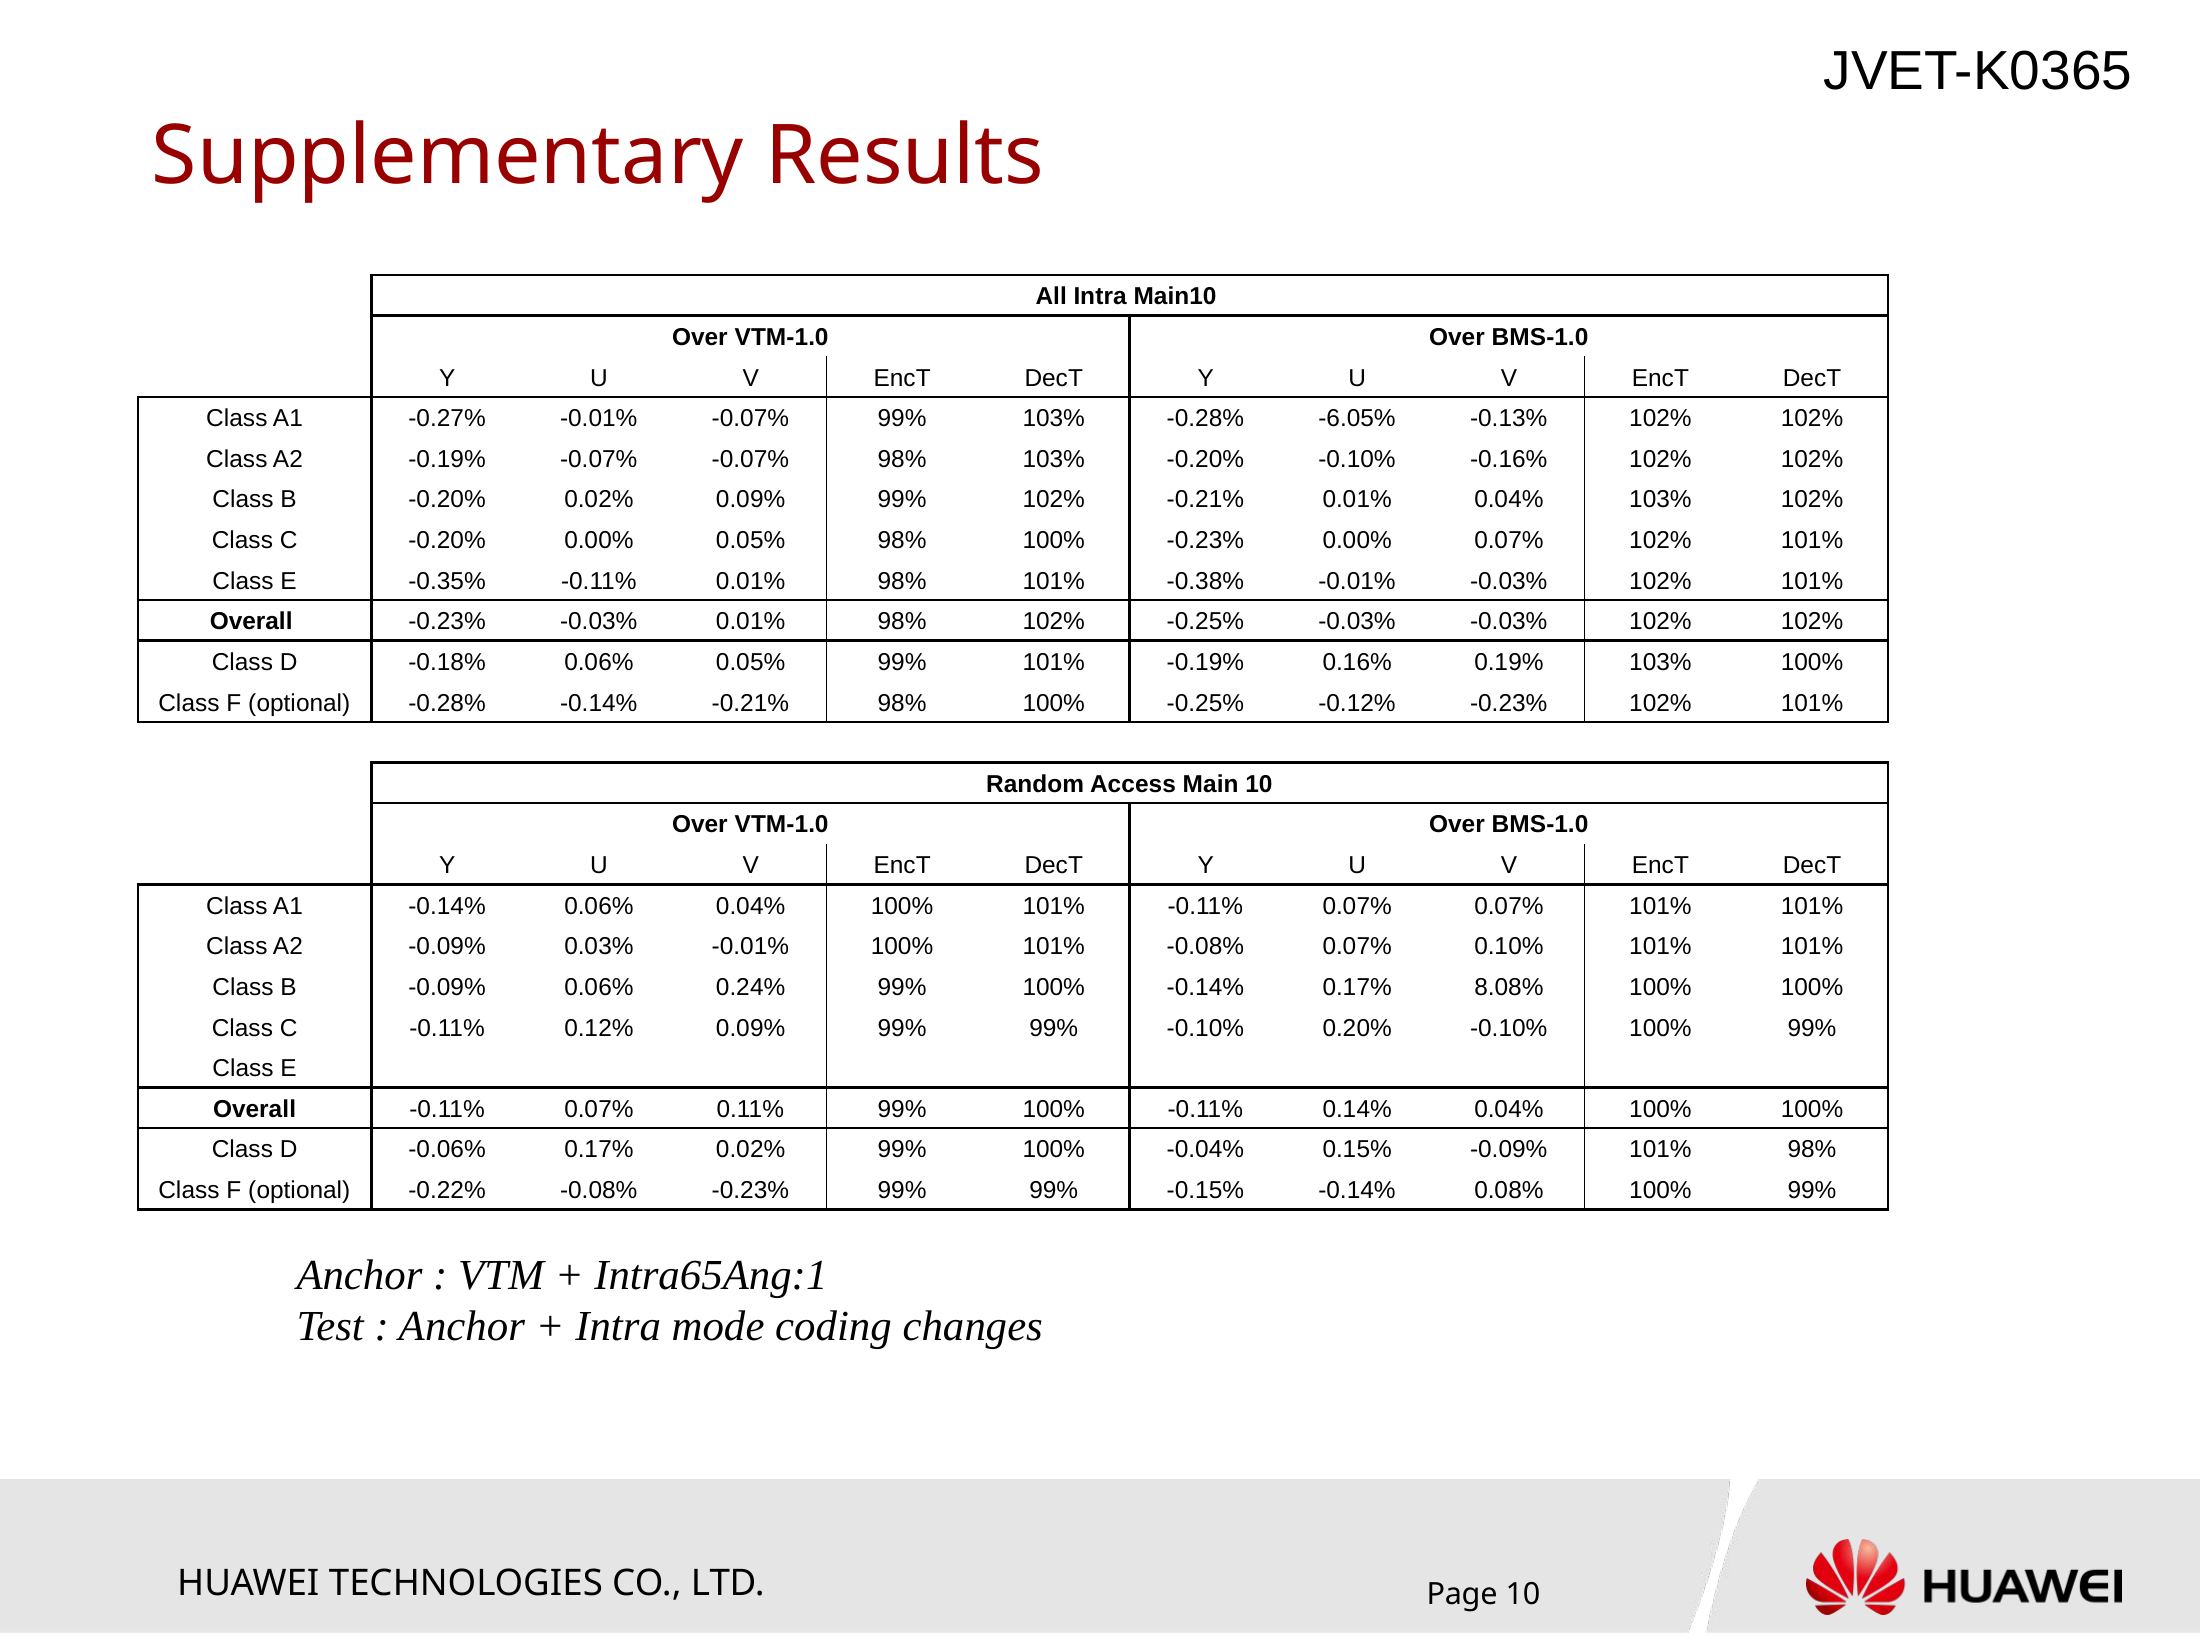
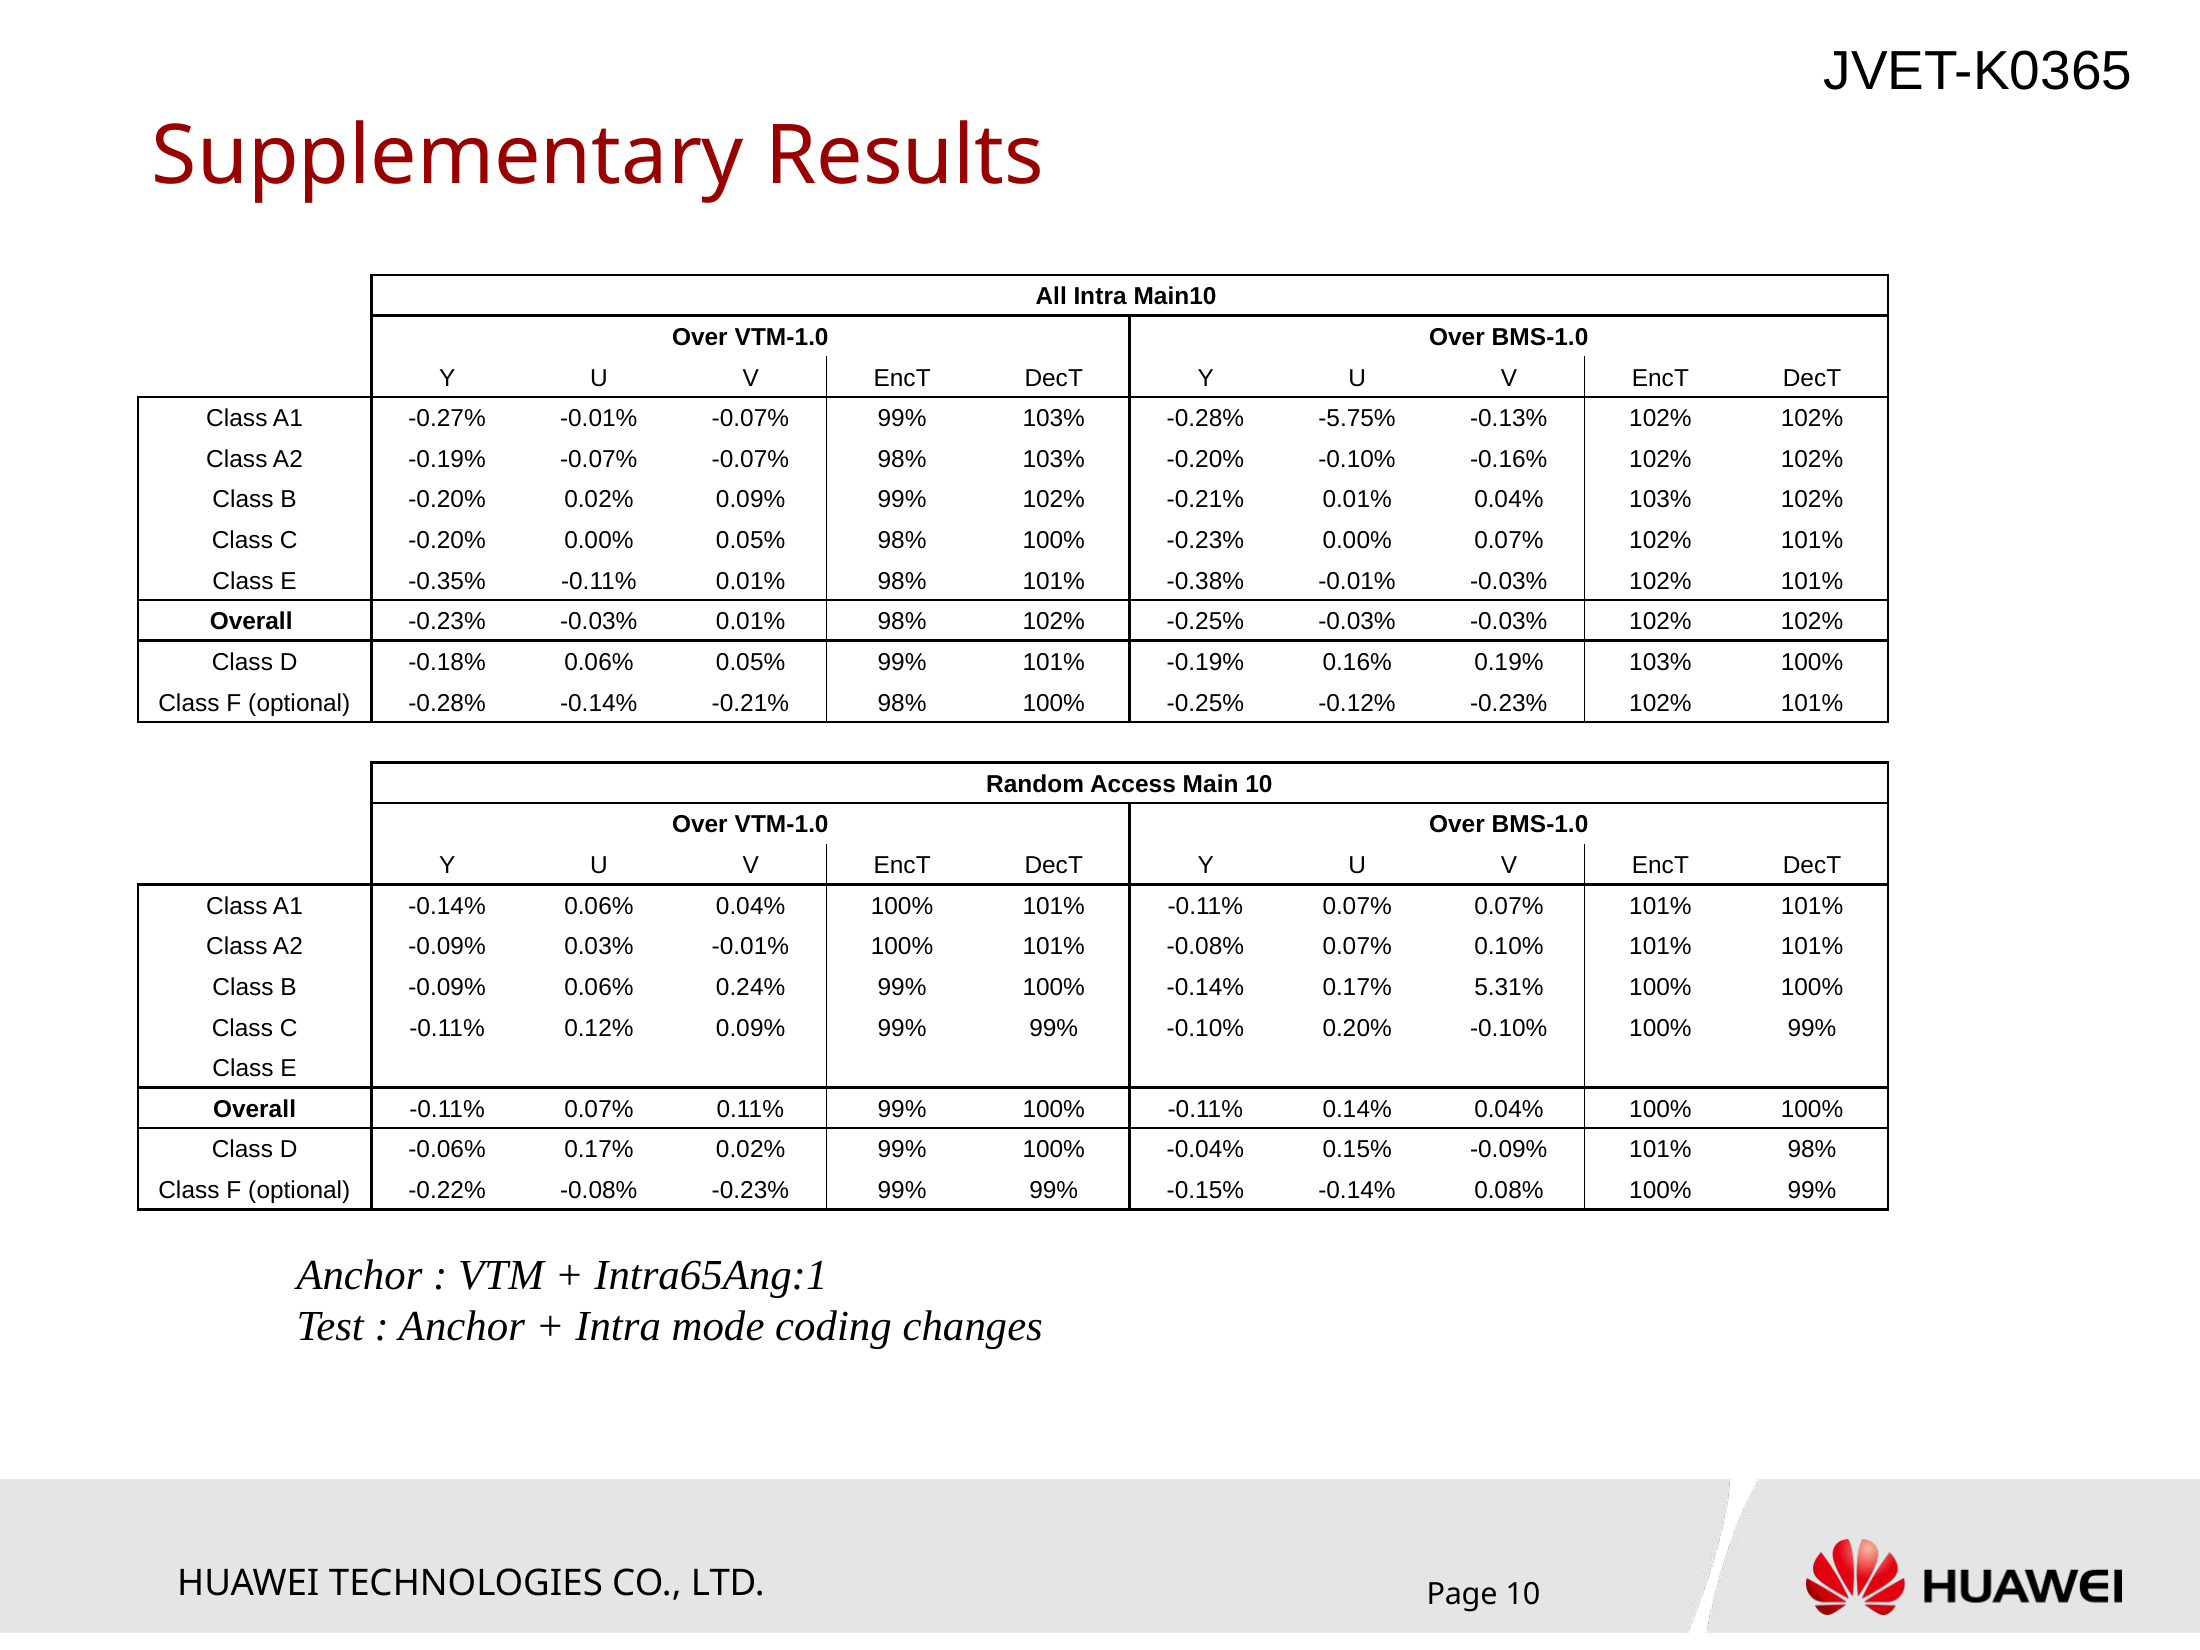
-6.05%: -6.05% -> -5.75%
8.08%: 8.08% -> 5.31%
